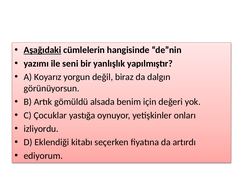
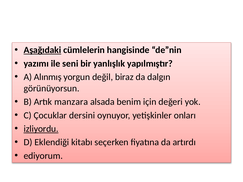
Koyarız: Koyarız -> Alınmış
gömüldü: gömüldü -> manzara
yastığa: yastığa -> dersini
izliyordu underline: none -> present
